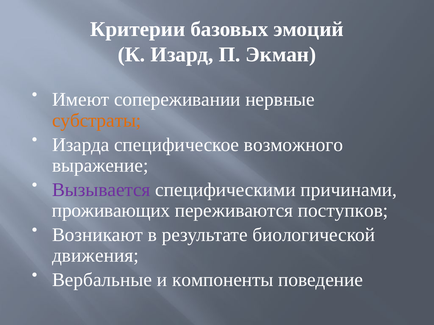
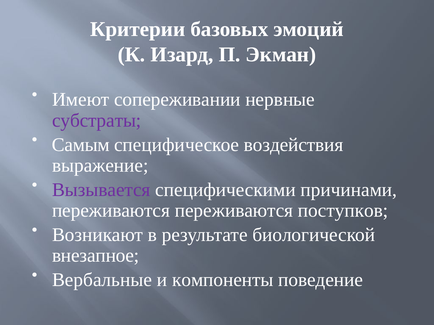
субстраты colour: orange -> purple
Изарда: Изарда -> Самым
возможного: возможного -> воздействия
проживающих at (111, 211): проживающих -> переживаются
движения: движения -> внезапное
